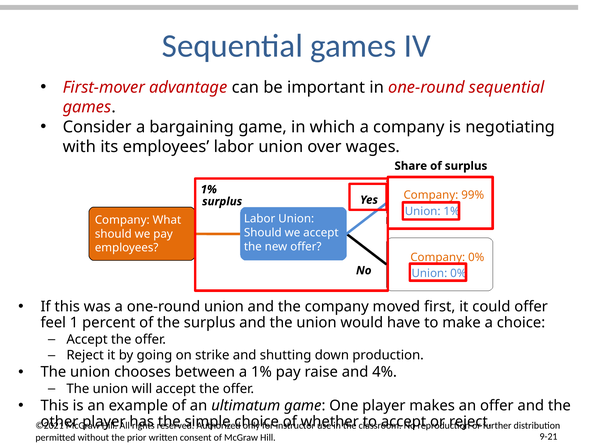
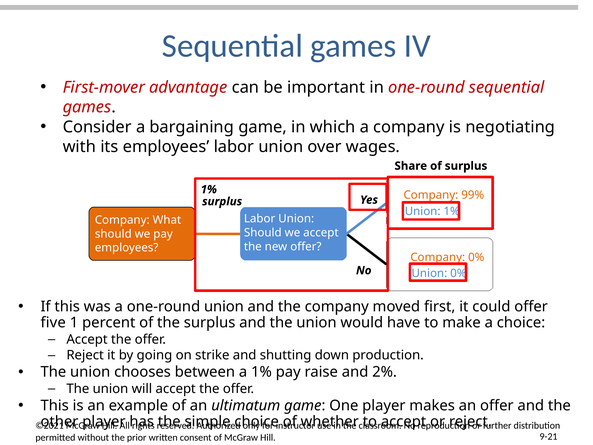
feel: feel -> five
4%: 4% -> 2%
